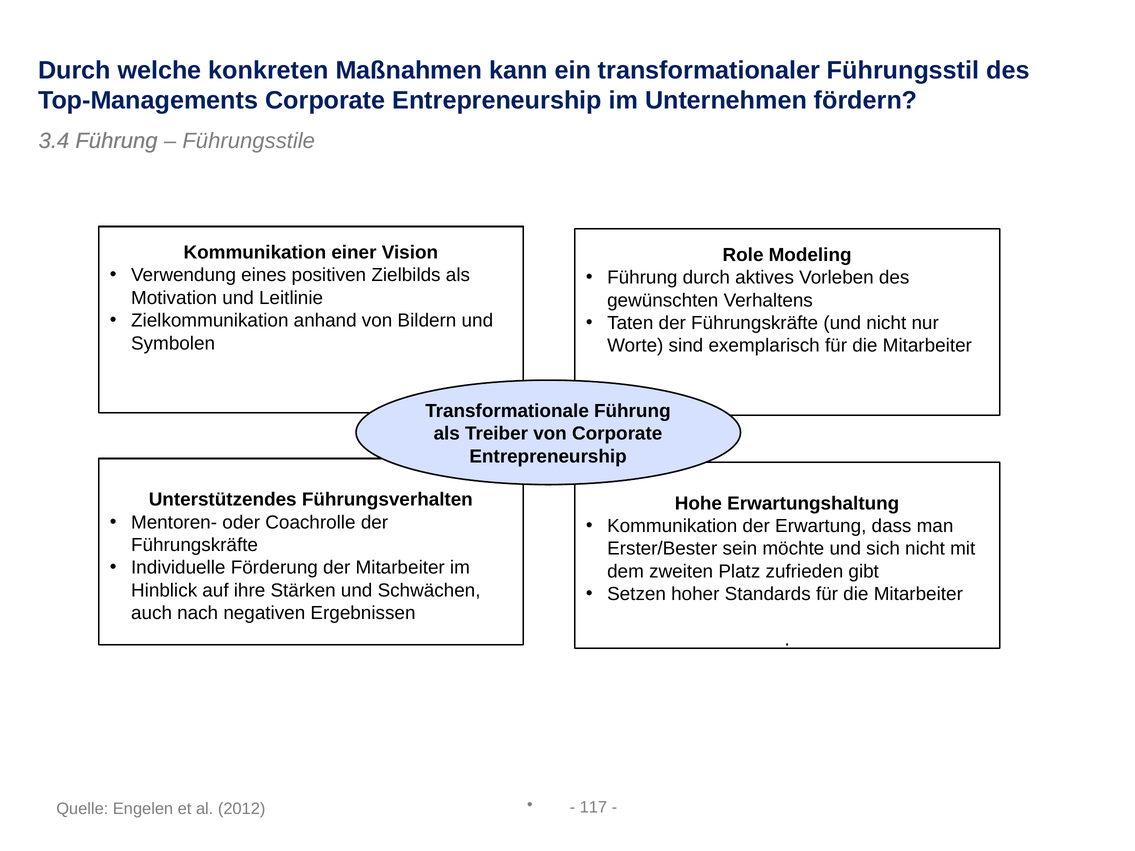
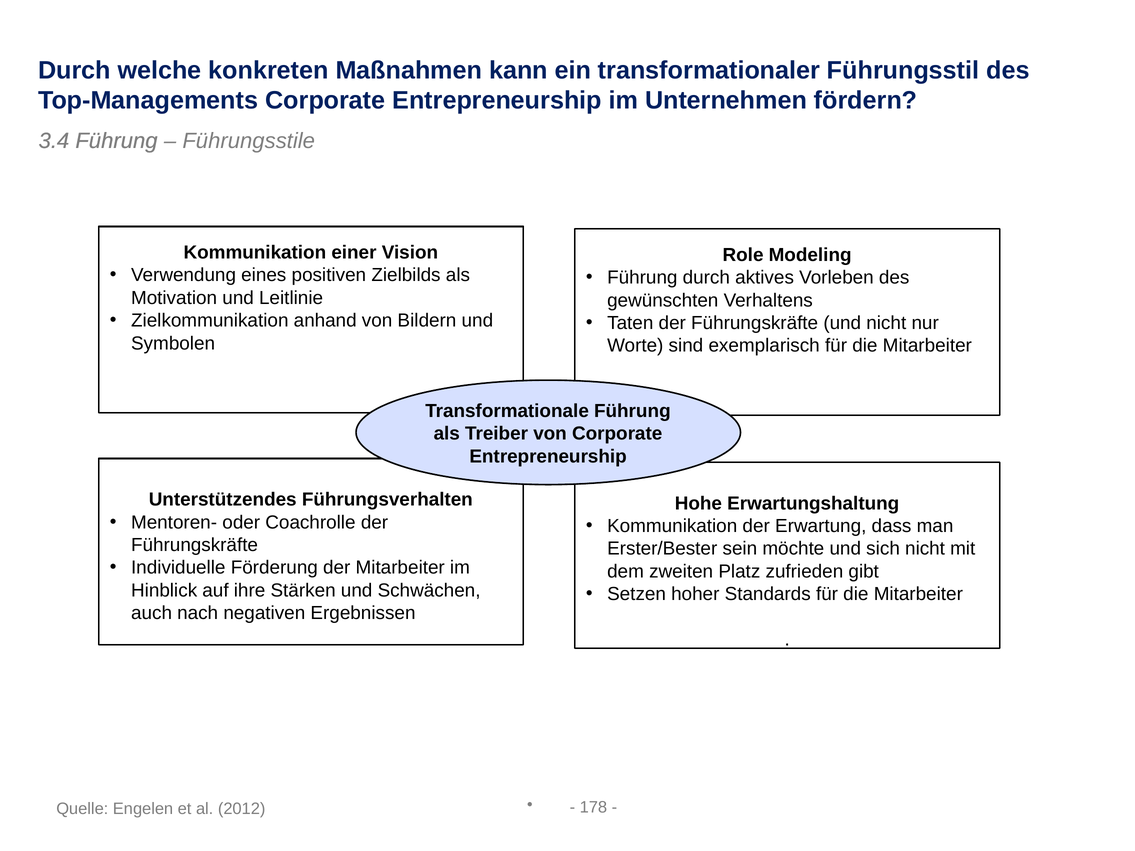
117: 117 -> 178
